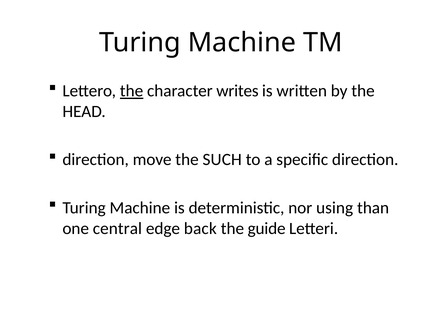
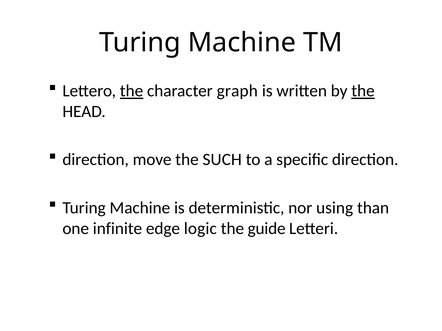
writes: writes -> graph
the at (363, 91) underline: none -> present
central: central -> infinite
back: back -> logic
